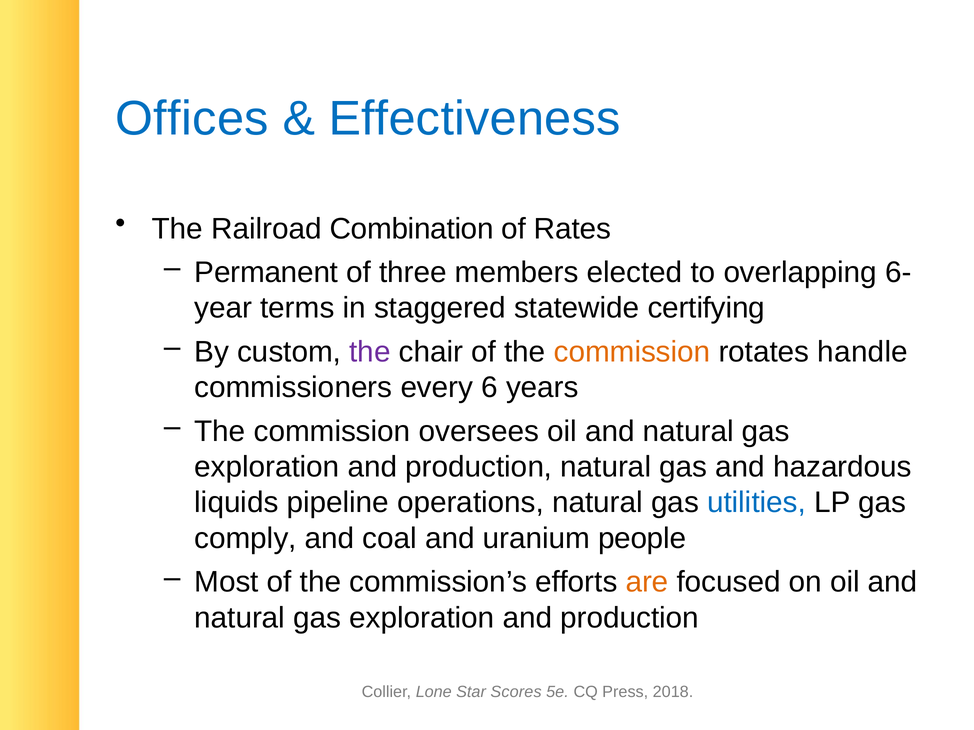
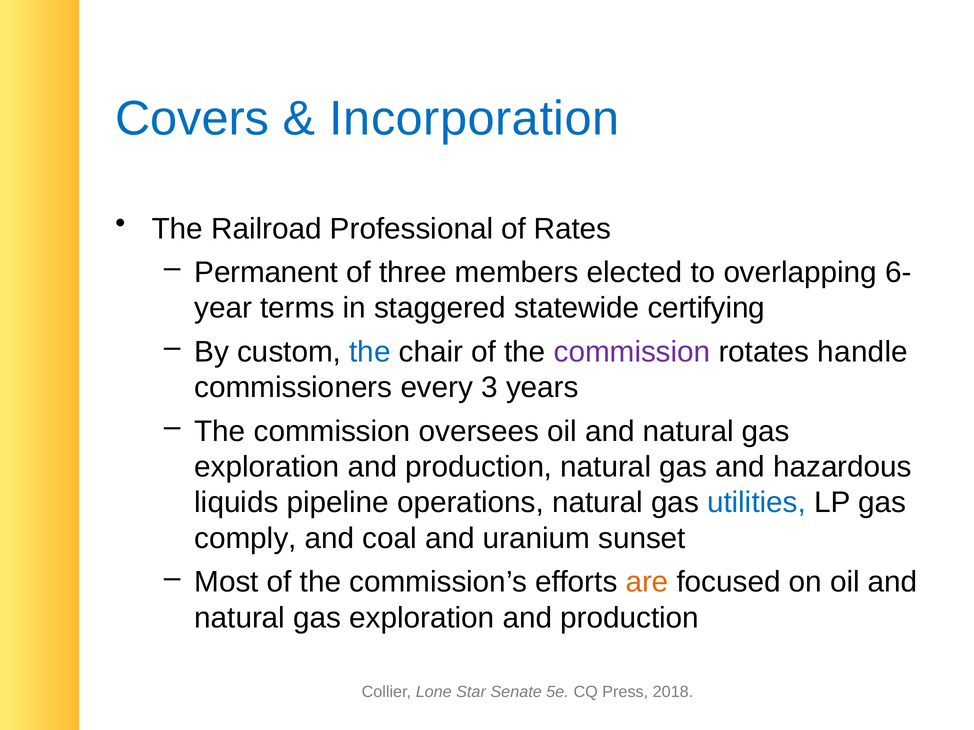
Offices: Offices -> Covers
Effectiveness: Effectiveness -> Incorporation
Combination: Combination -> Professional
the at (370, 352) colour: purple -> blue
commission at (632, 352) colour: orange -> purple
6: 6 -> 3
people: people -> sunset
Scores: Scores -> Senate
